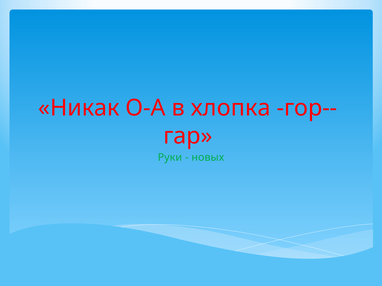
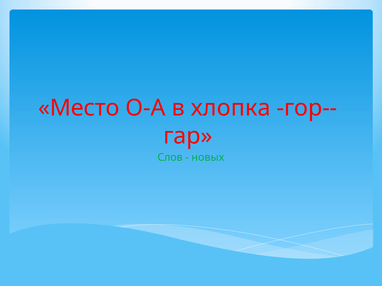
Никак: Никак -> Место
Руки: Руки -> Слов
